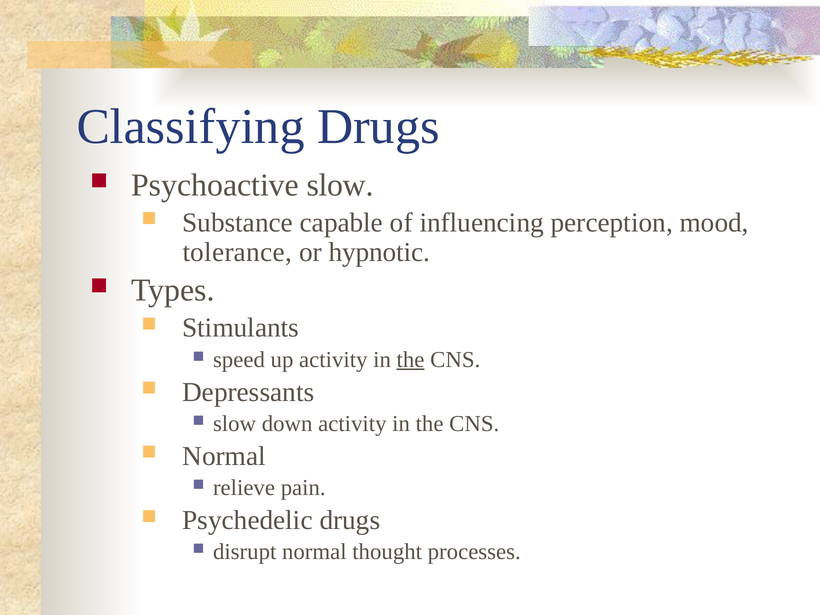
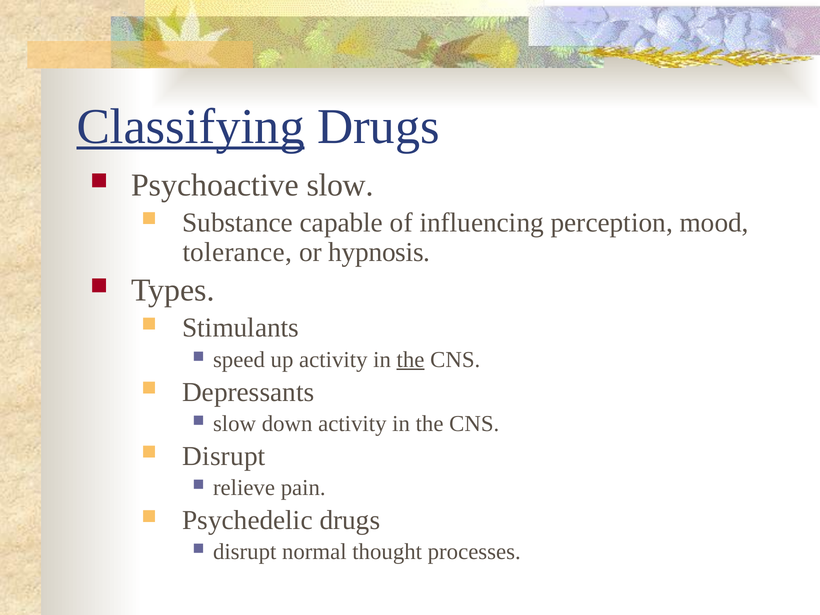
Classifying underline: none -> present
hypnotic: hypnotic -> hypnosis
Normal at (224, 456): Normal -> Disrupt
